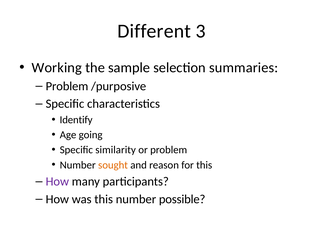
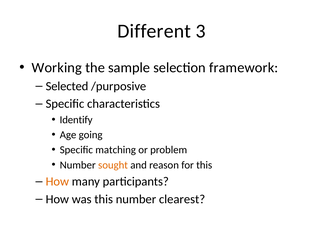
summaries: summaries -> framework
Problem at (67, 86): Problem -> Selected
similarity: similarity -> matching
How at (57, 182) colour: purple -> orange
possible: possible -> clearest
